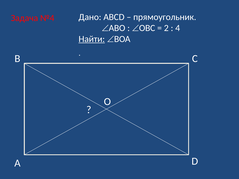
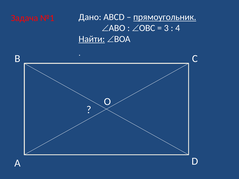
№4: №4 -> №1
прямоугольник underline: none -> present
2: 2 -> 3
